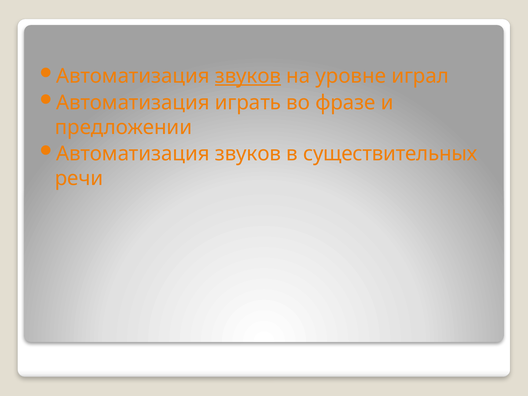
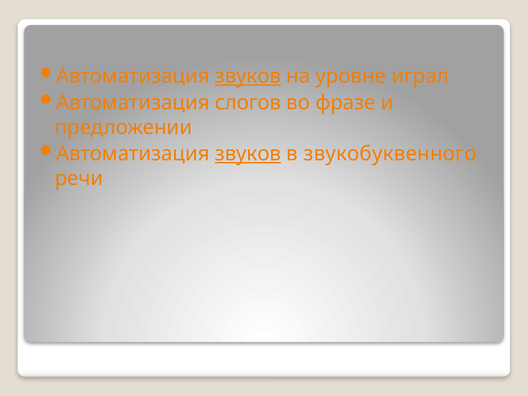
играть: играть -> слогов
звуков at (248, 154) underline: none -> present
существительных: существительных -> звукобуквенного
